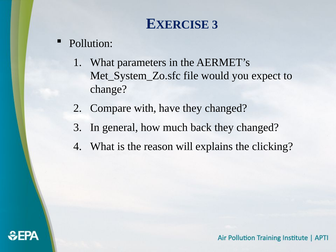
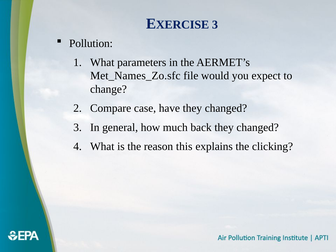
Met_System_Zo.sfc: Met_System_Zo.sfc -> Met_Names_Zo.sfc
with: with -> case
will: will -> this
